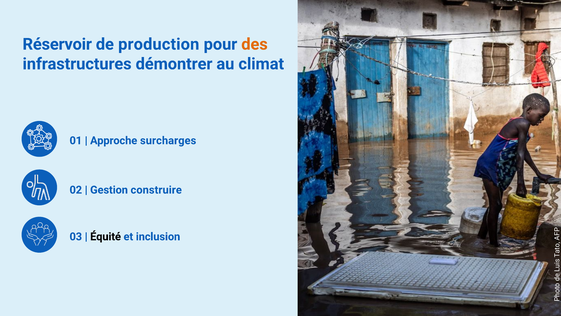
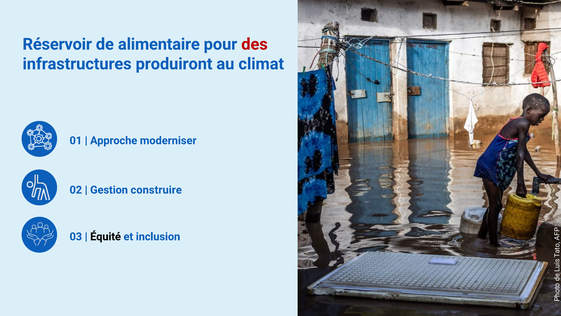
production: production -> alimentaire
des colour: orange -> red
démontrer: démontrer -> produiront
surcharges: surcharges -> moderniser
